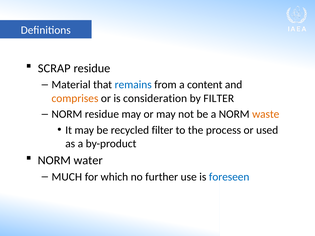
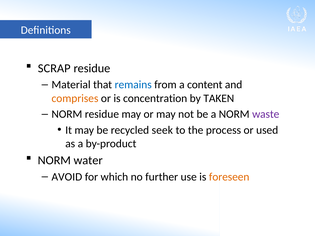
consideration: consideration -> concentration
by FILTER: FILTER -> TAKEN
waste colour: orange -> purple
recycled filter: filter -> seek
MUCH: MUCH -> AVOID
foreseen colour: blue -> orange
